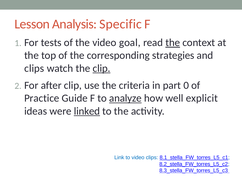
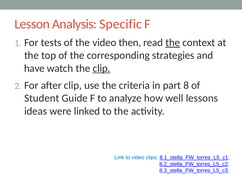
goal: goal -> then
clips at (34, 69): clips -> have
0: 0 -> 8
Practice: Practice -> Student
analyze underline: present -> none
explicit: explicit -> lessons
linked underline: present -> none
